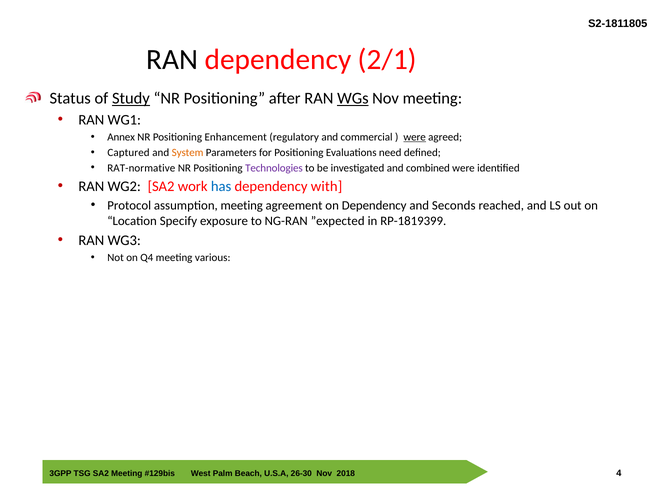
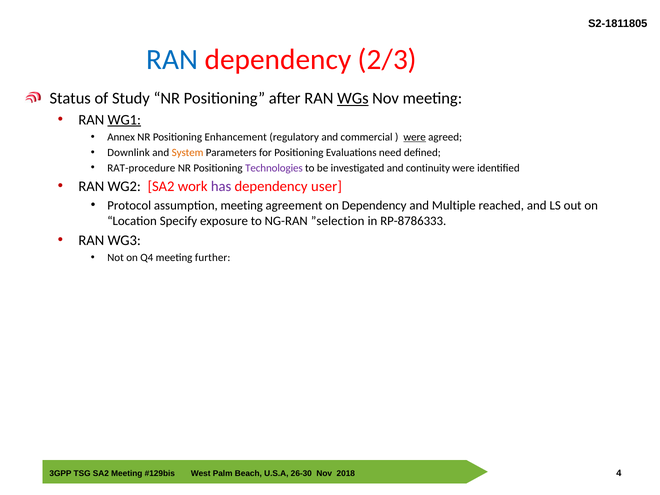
RAN at (172, 60) colour: black -> blue
2/1: 2/1 -> 2/3
Study underline: present -> none
WG1 underline: none -> present
Captured: Captured -> Downlink
RAT-normative: RAT-normative -> RAT-procedure
combined: combined -> continuity
has colour: blue -> purple
with: with -> user
Seconds: Seconds -> Multiple
”expected: ”expected -> ”selection
RP-1819399: RP-1819399 -> RP-8786333
various: various -> further
